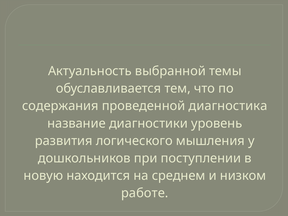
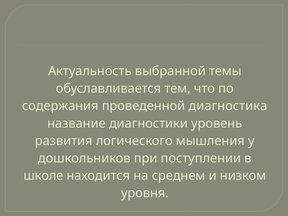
новую: новую -> школе
работе: работе -> уровня
